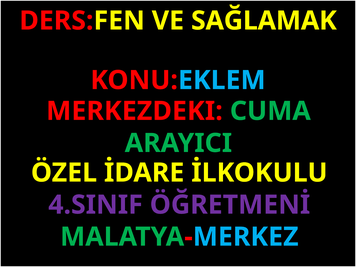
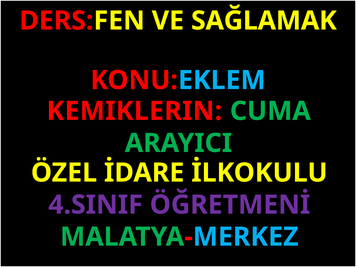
MERKEZDEKI: MERKEZDEKI -> KEMIKLERIN
